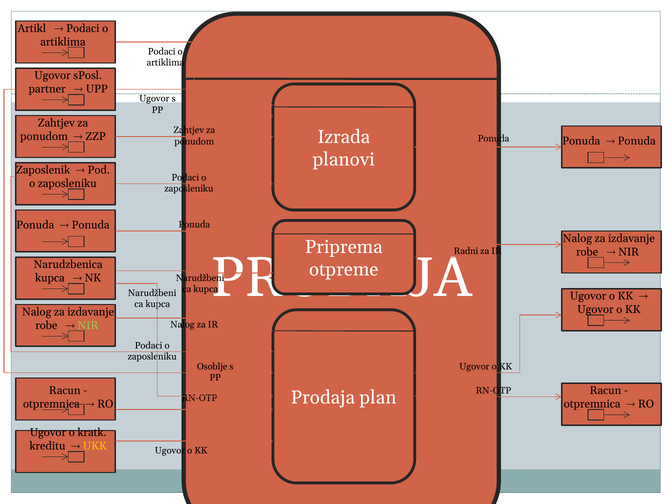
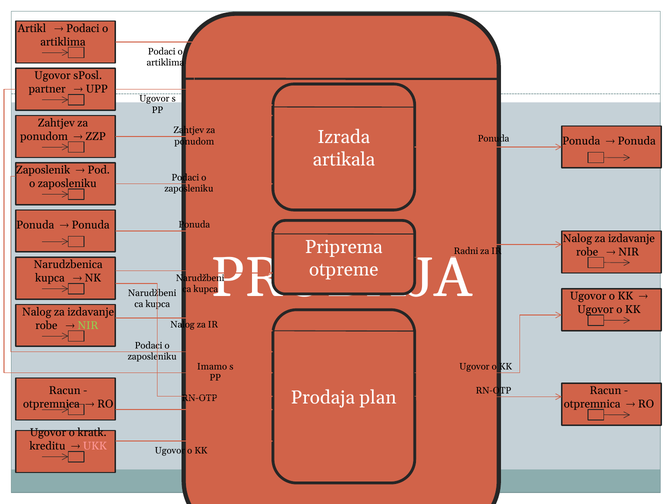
planovi: planovi -> artikala
Osoblje: Osoblje -> Imamo
UKK colour: yellow -> pink
